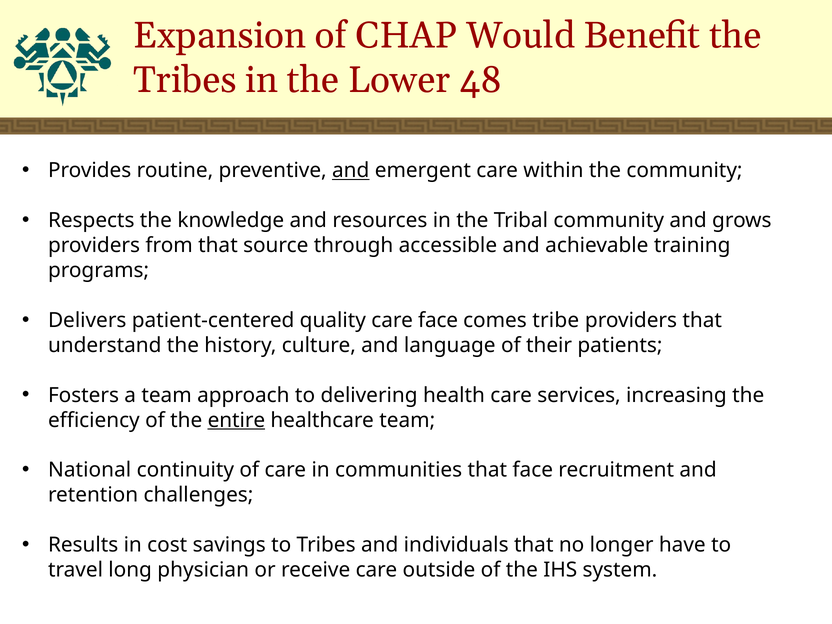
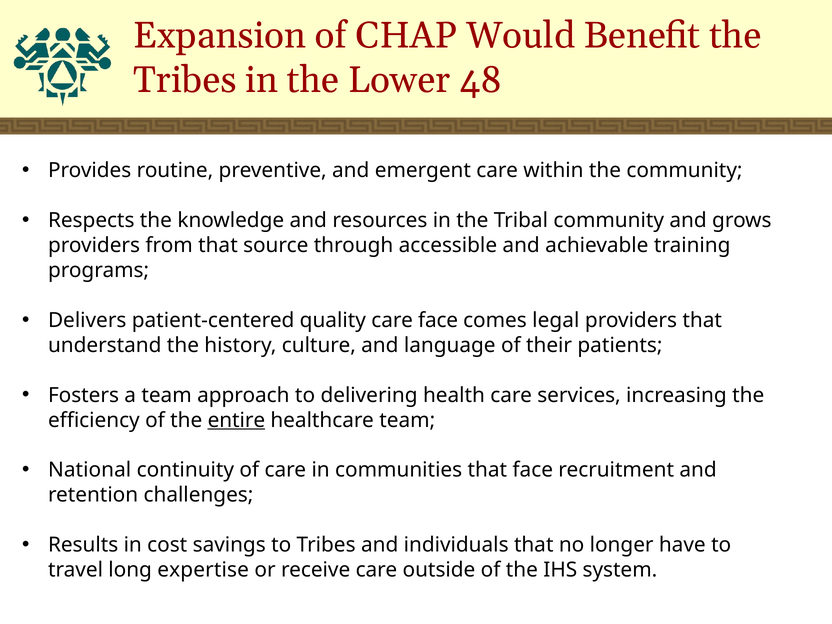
and at (351, 171) underline: present -> none
tribe: tribe -> legal
physician: physician -> expertise
